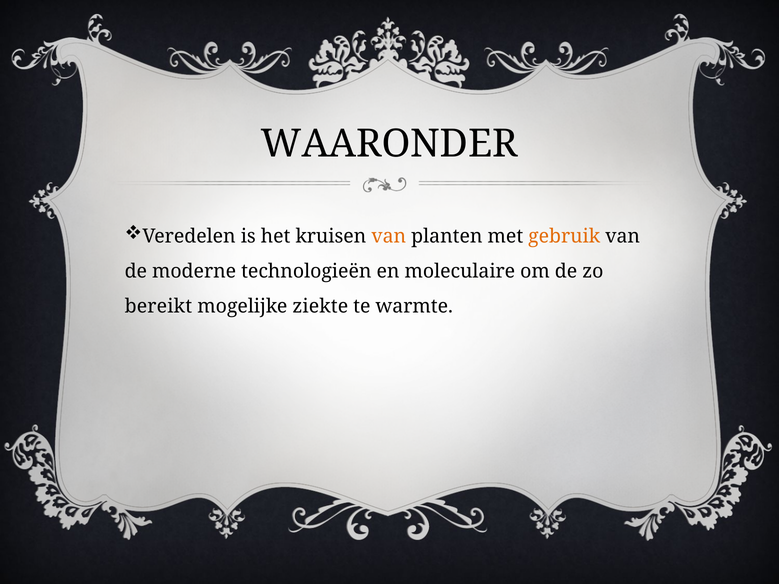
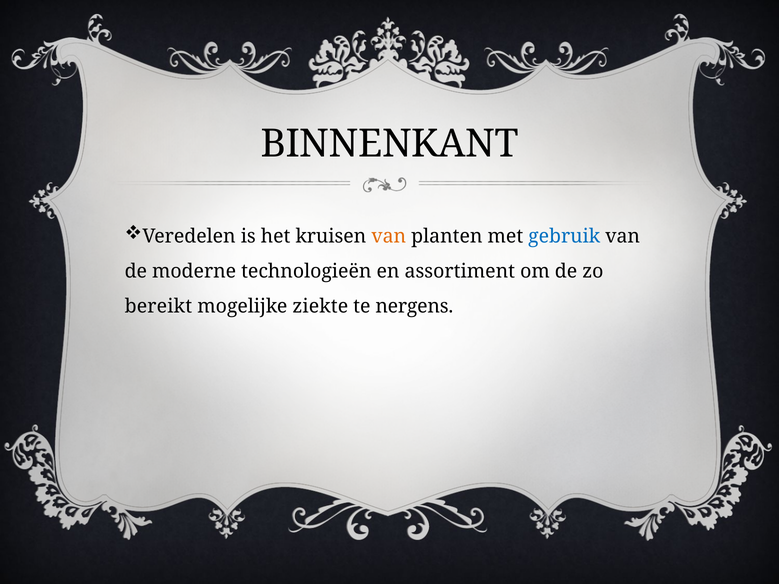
WAARONDER: WAARONDER -> BINNENKANT
gebruik colour: orange -> blue
moleculaire: moleculaire -> assortiment
warmte: warmte -> nergens
